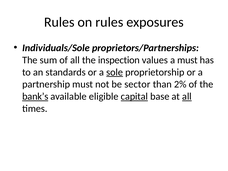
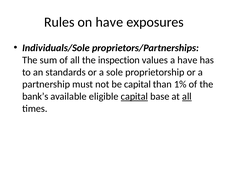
on rules: rules -> have
a must: must -> have
sole underline: present -> none
be sector: sector -> capital
2%: 2% -> 1%
bank’s underline: present -> none
